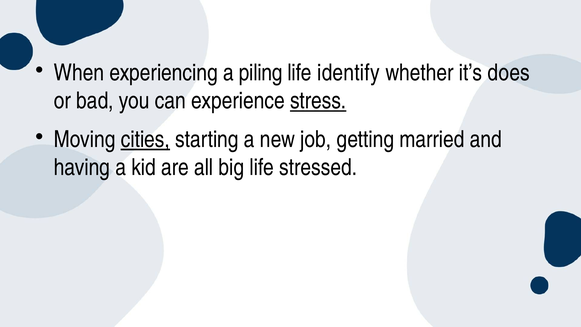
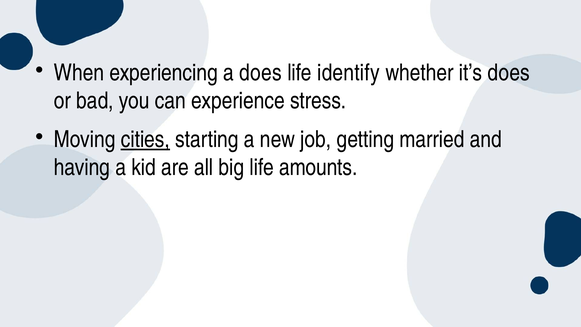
a piling: piling -> does
stress underline: present -> none
stressed: stressed -> amounts
